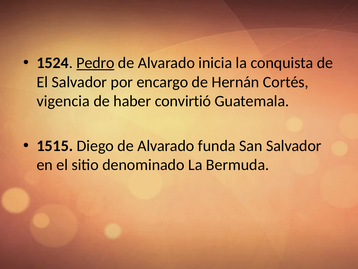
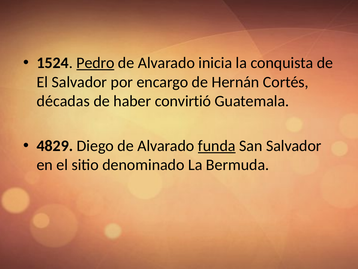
vigencia: vigencia -> décadas
1515: 1515 -> 4829
funda underline: none -> present
